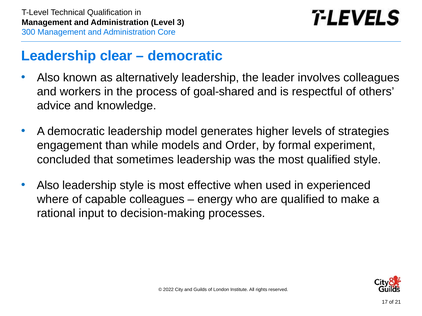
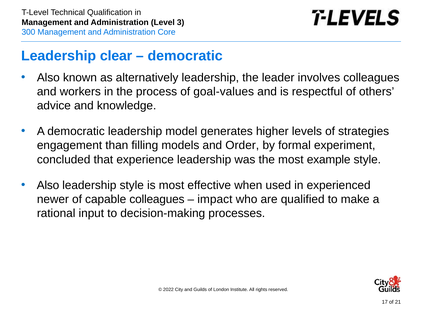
goal-shared: goal-shared -> goal-values
while: while -> filling
sometimes: sometimes -> experience
most qualified: qualified -> example
where: where -> newer
energy: energy -> impact
